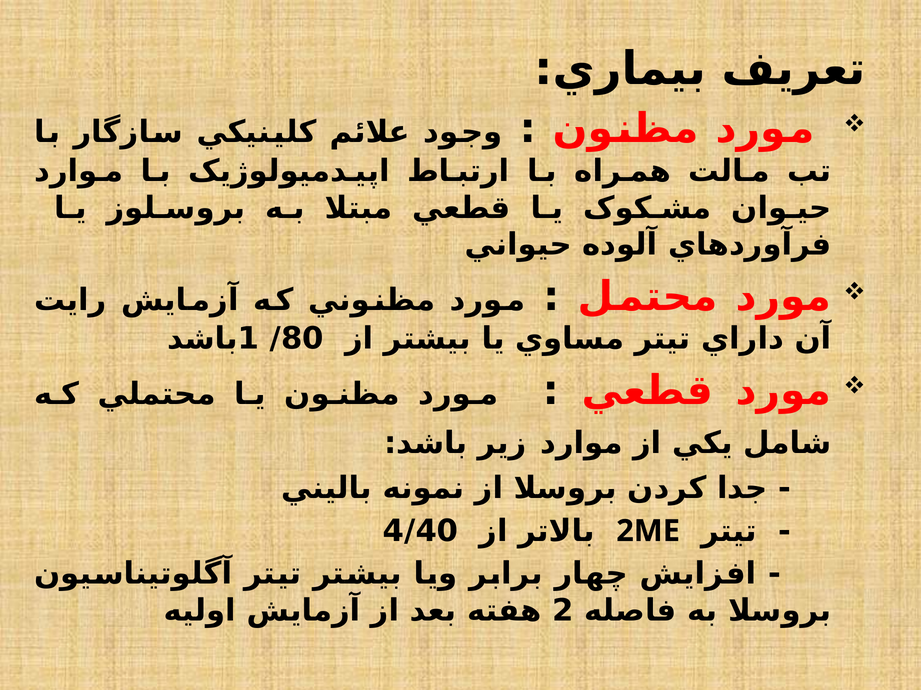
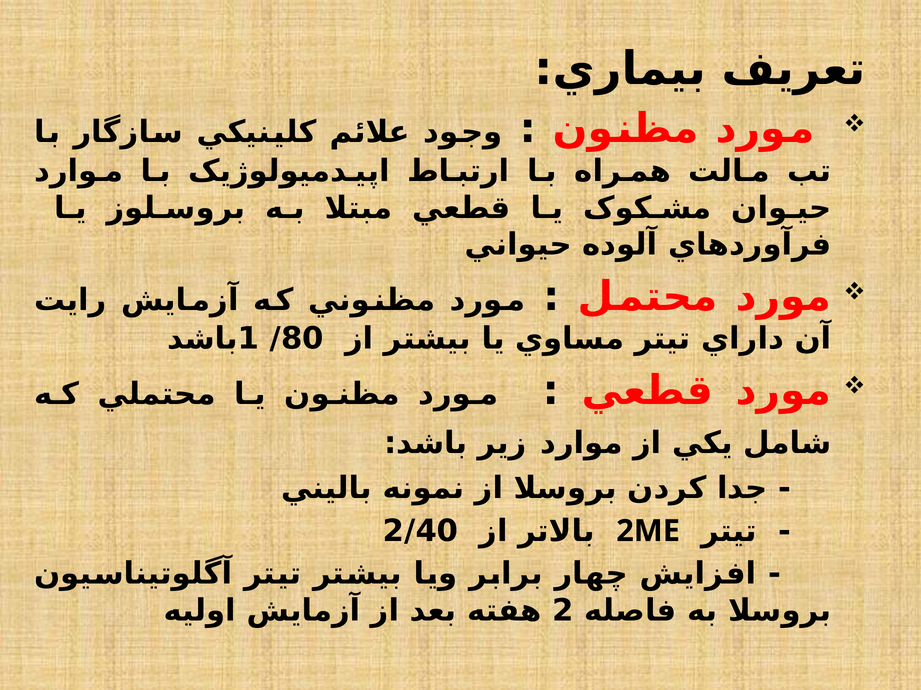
4/40: 4/40 -> 2/40
